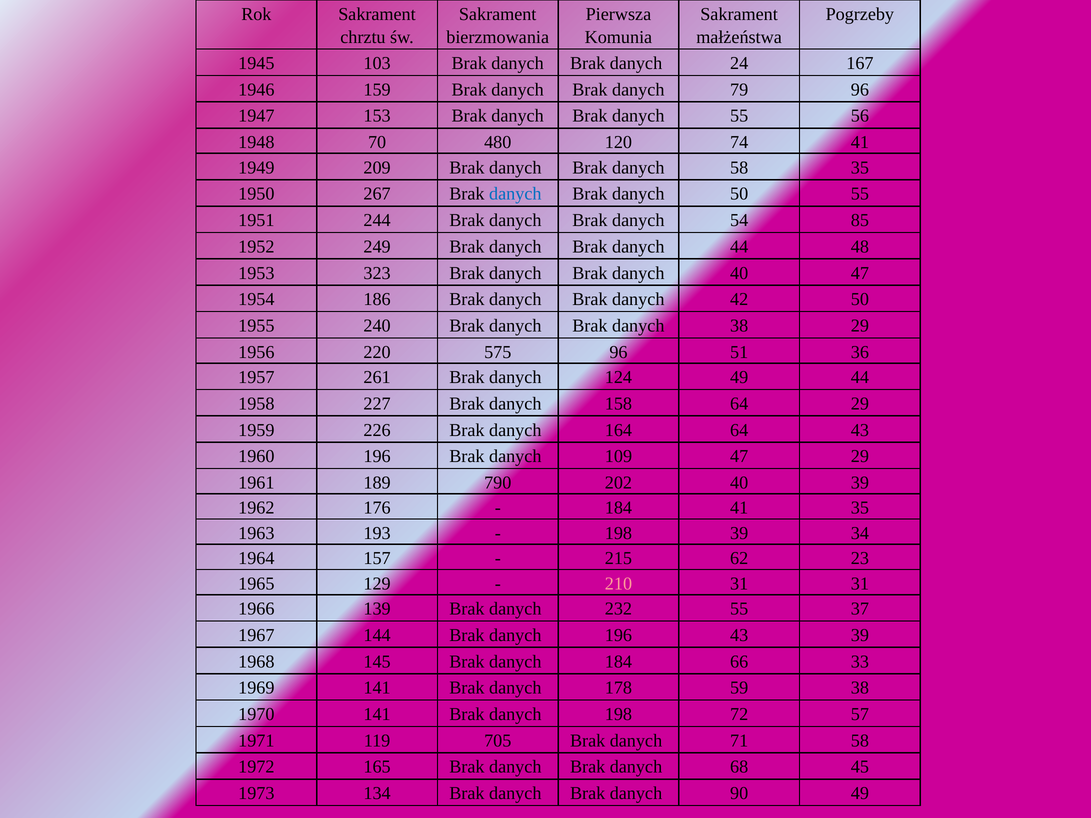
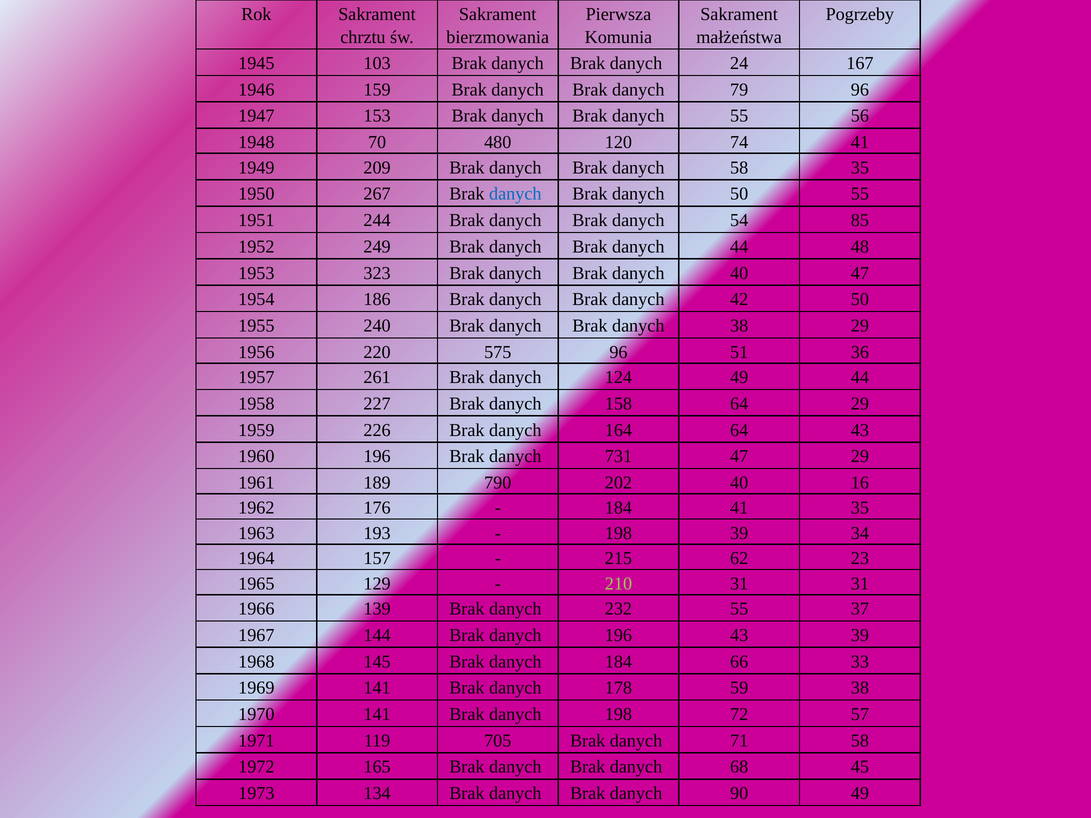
109: 109 -> 731
40 39: 39 -> 16
210 colour: pink -> light green
